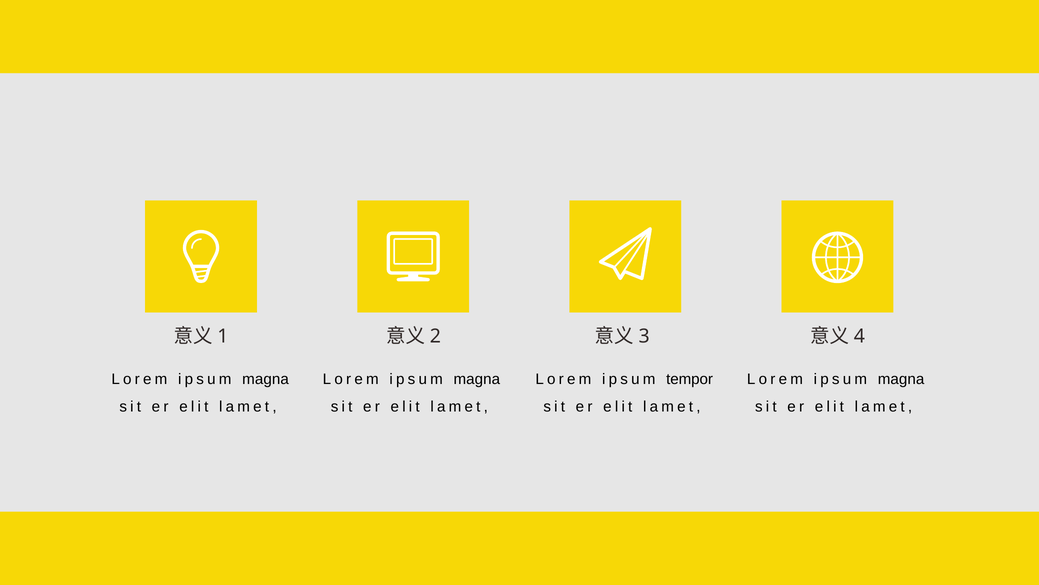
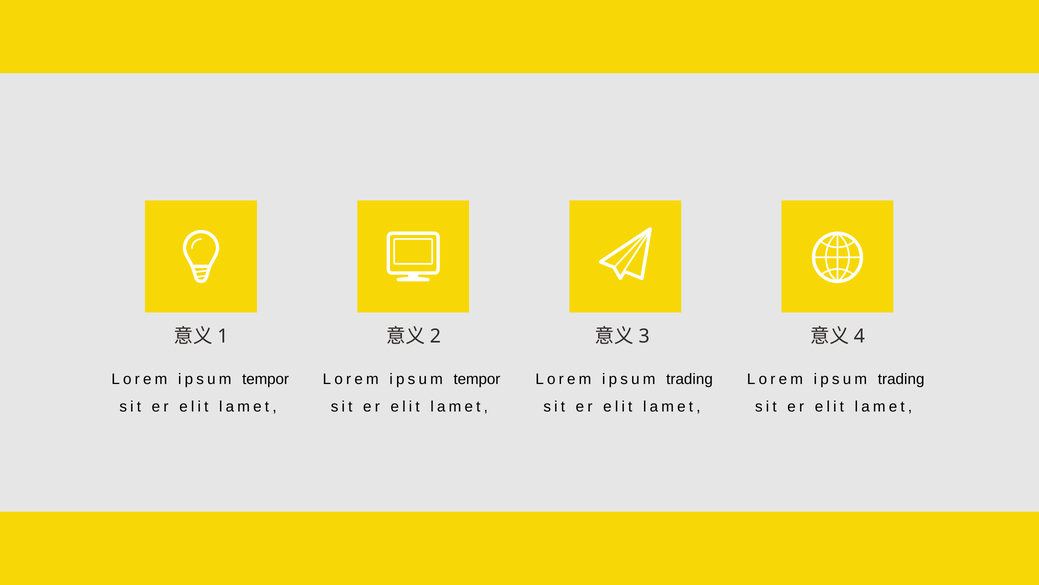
magna at (265, 379): magna -> tempor
magna at (477, 379): magna -> tempor
tempor at (690, 379): tempor -> trading
magna at (901, 379): magna -> trading
